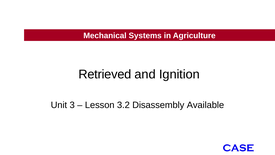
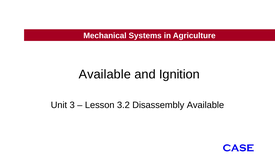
Retrieved at (105, 74): Retrieved -> Available
